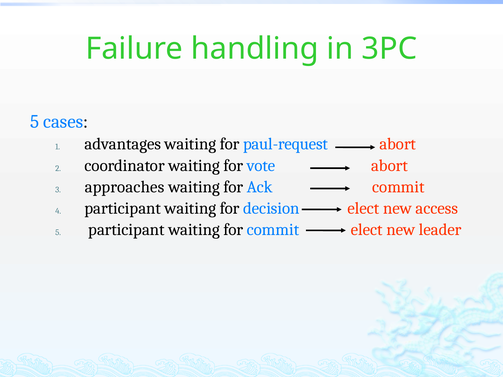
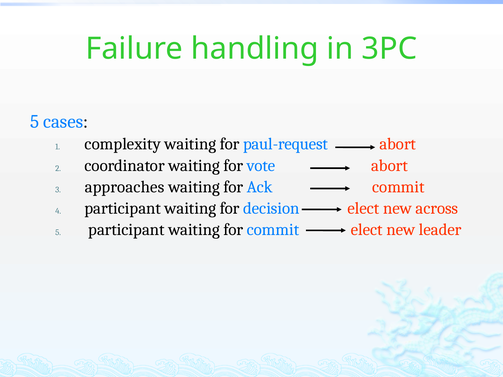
advantages: advantages -> complexity
access: access -> across
